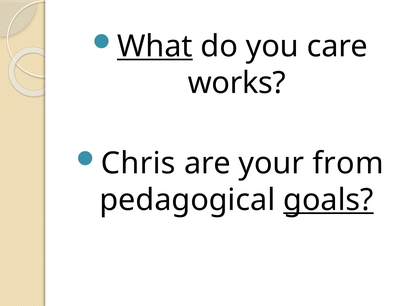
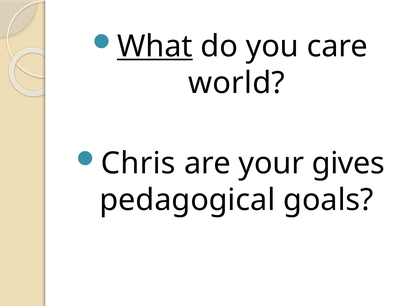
works: works -> world
from: from -> gives
goals underline: present -> none
